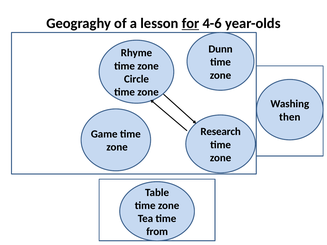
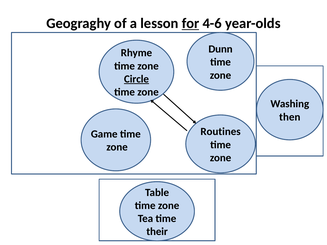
Circle underline: none -> present
Research: Research -> Routines
from: from -> their
